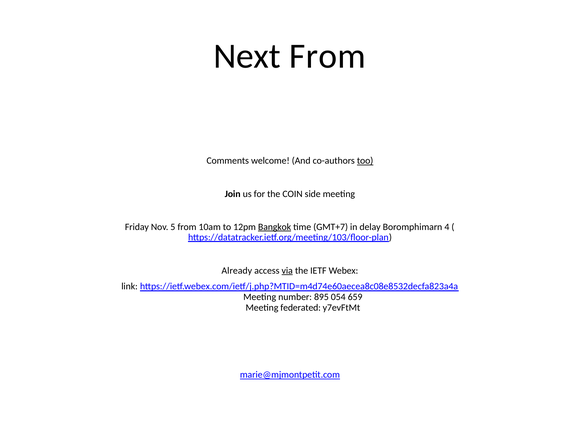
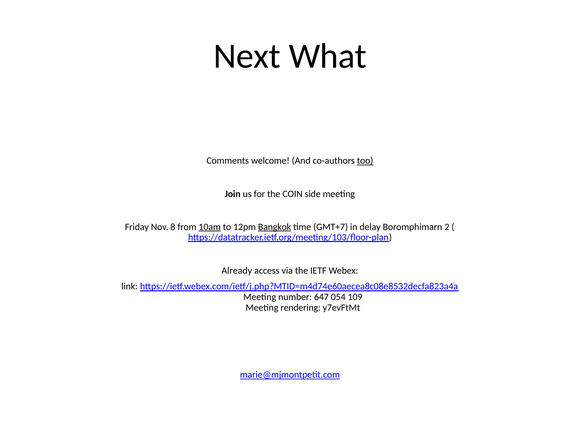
Next From: From -> What
5: 5 -> 8
10am underline: none -> present
4: 4 -> 2
via underline: present -> none
895: 895 -> 647
659: 659 -> 109
federated: federated -> rendering
